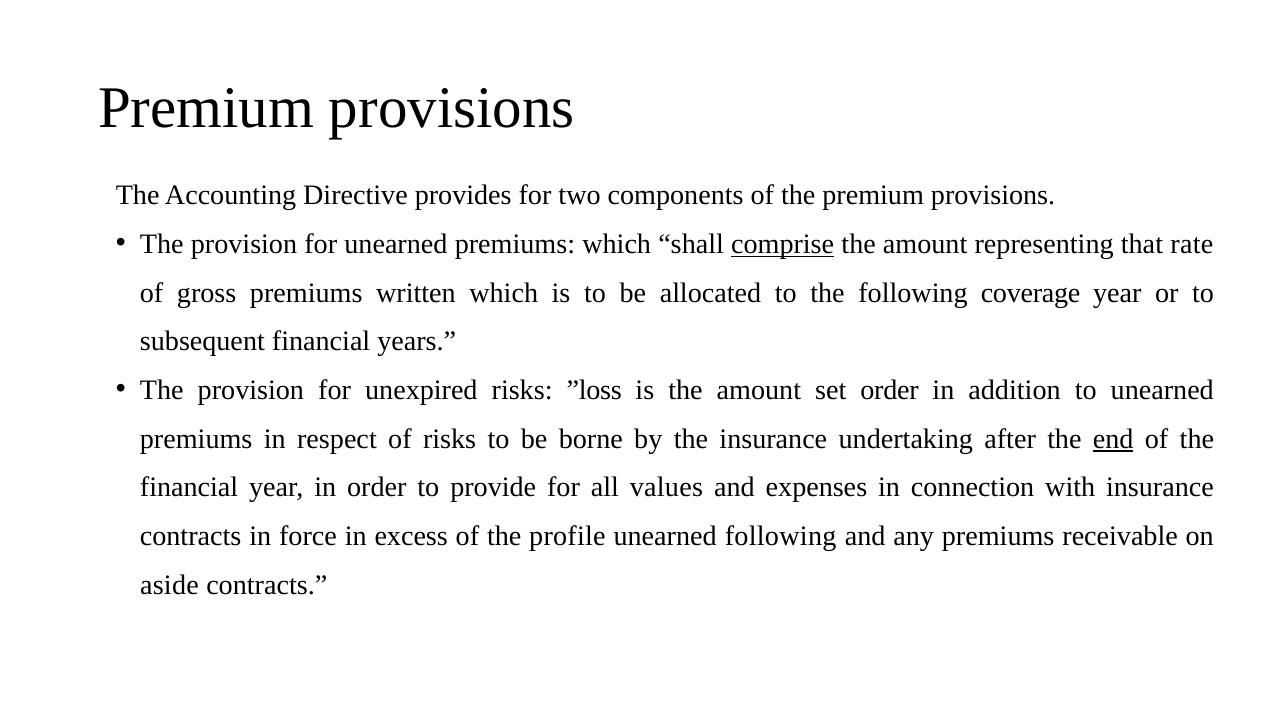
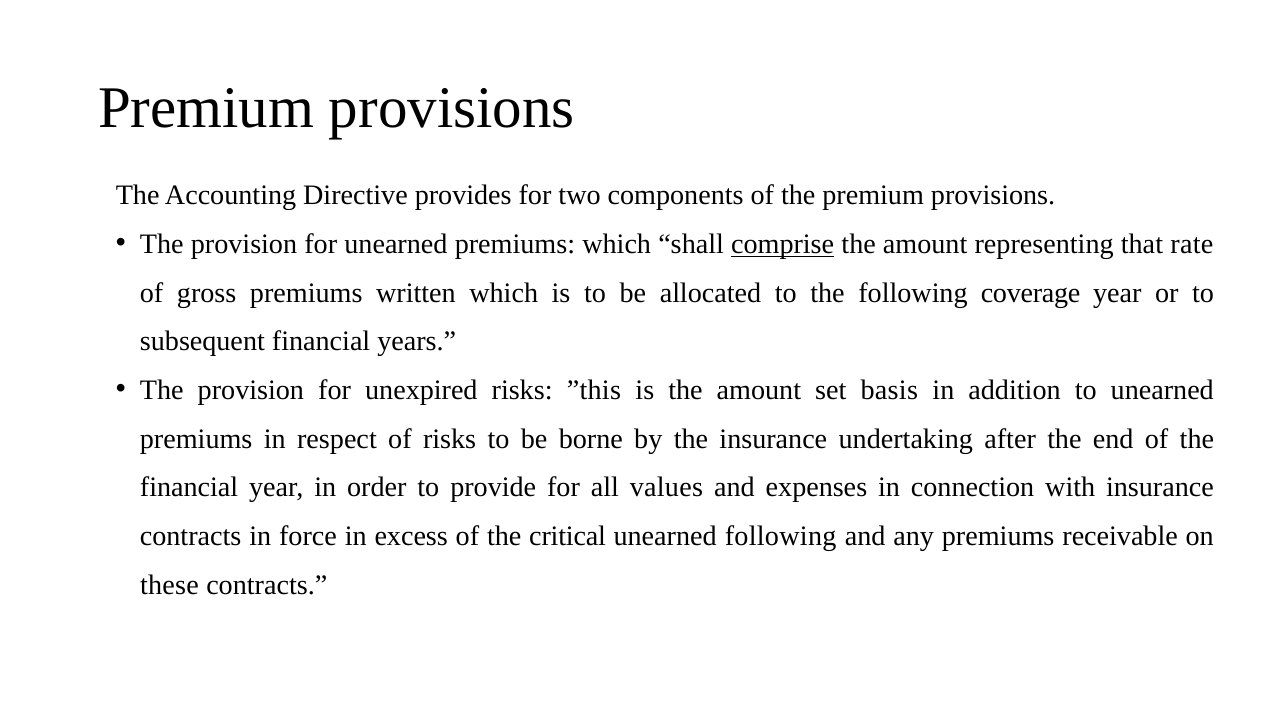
”loss: ”loss -> ”this
set order: order -> basis
end underline: present -> none
profile: profile -> critical
aside: aside -> these
